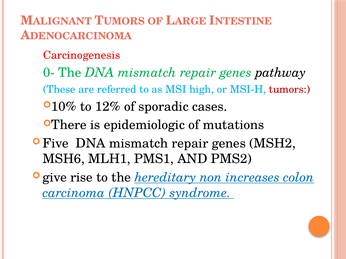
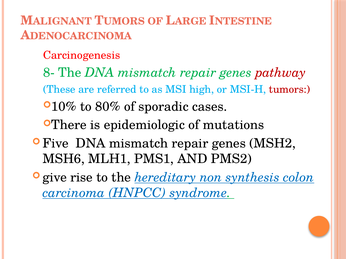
0-: 0- -> 8-
pathway colour: black -> red
12%: 12% -> 80%
increases: increases -> synthesis
